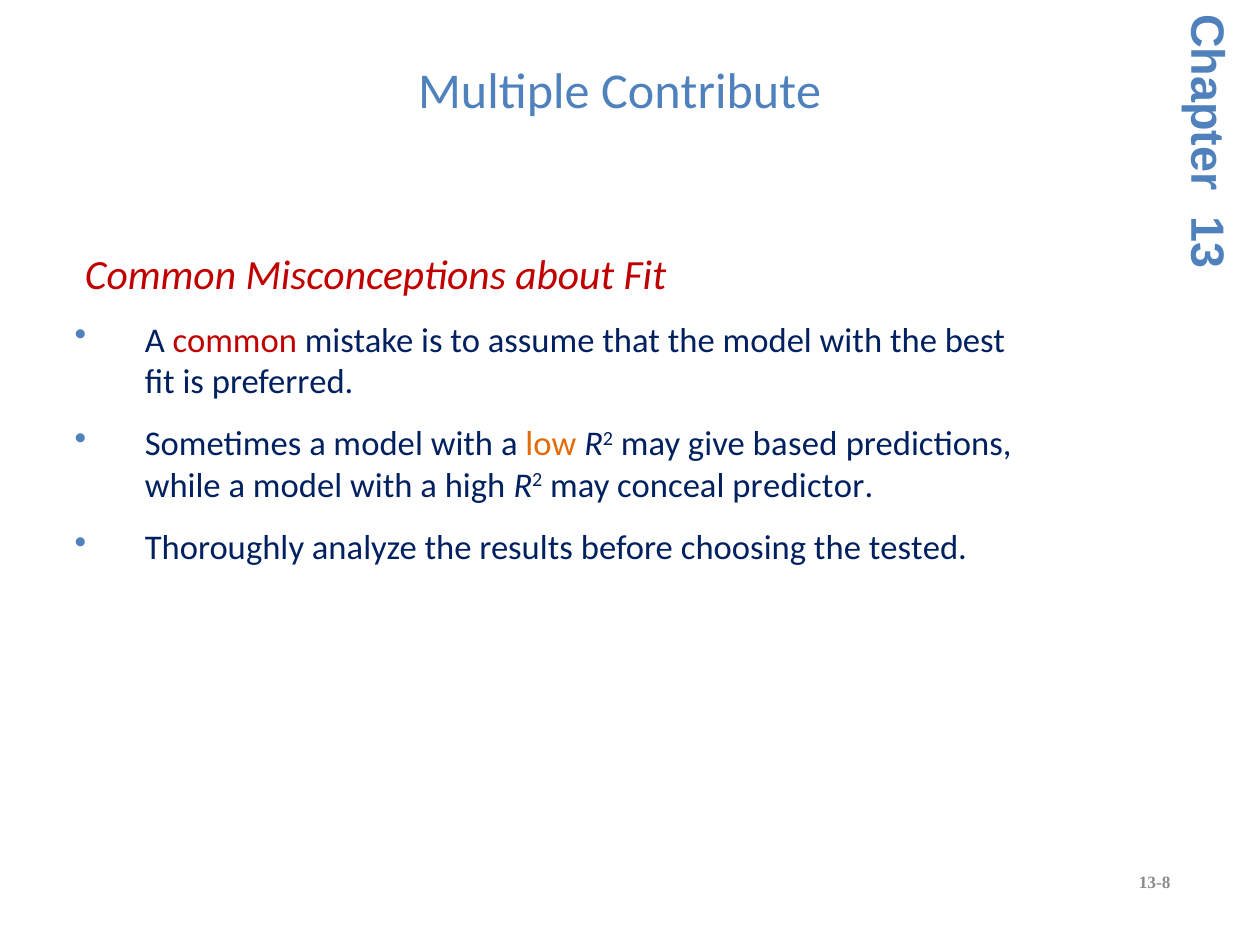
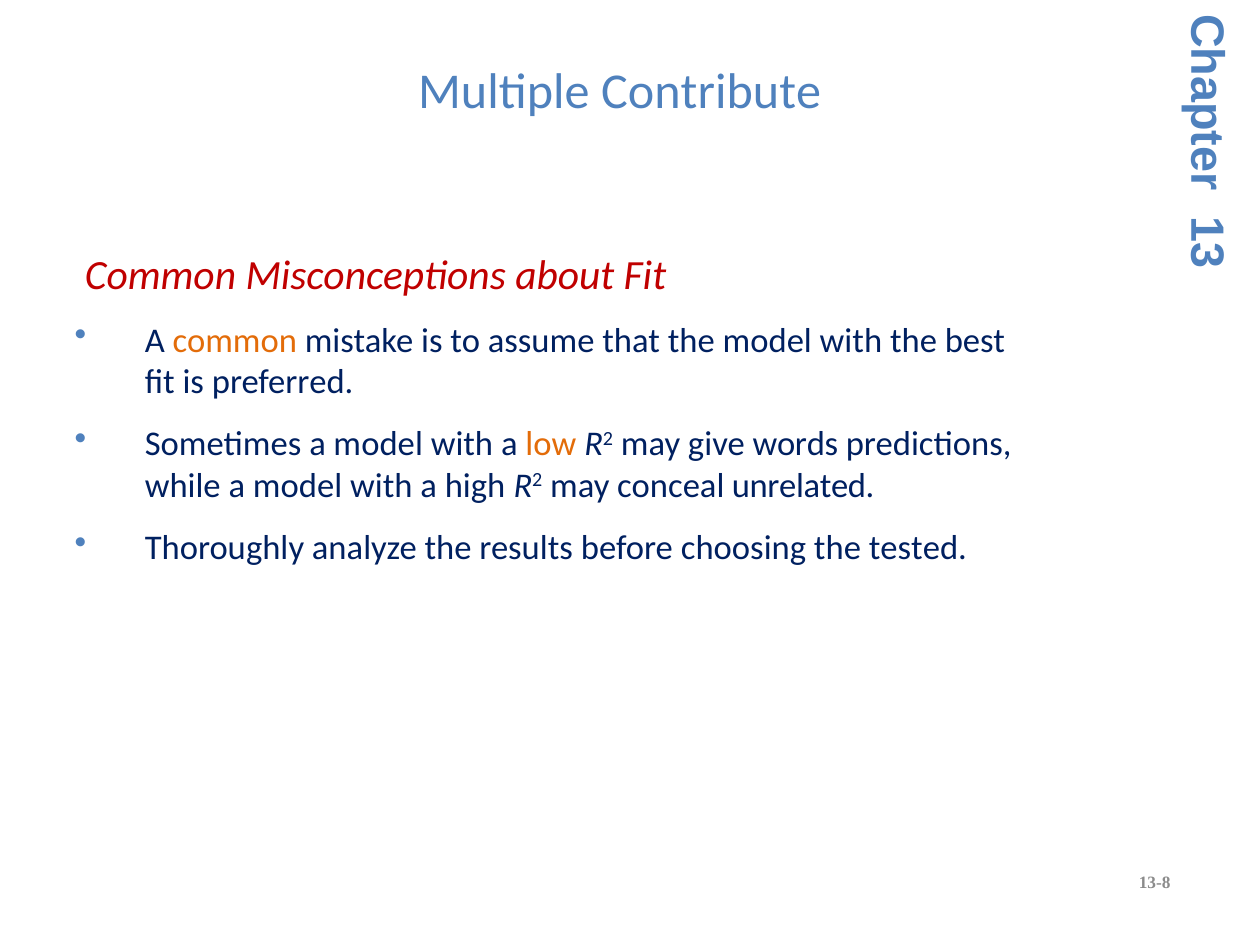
common at (235, 341) colour: red -> orange
based: based -> words
predictor: predictor -> unrelated
